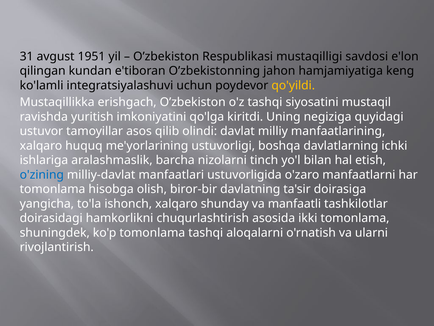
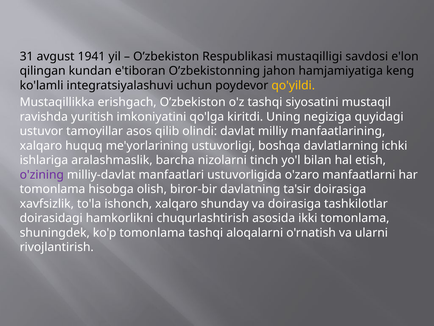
1951: 1951 -> 1941
o'zining colour: blue -> purple
yangicha: yangicha -> xavfsizlik
va manfaatli: manfaatli -> doirasiga
